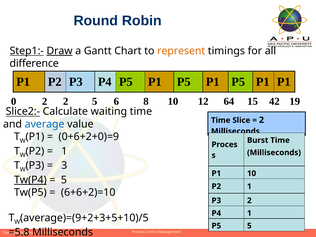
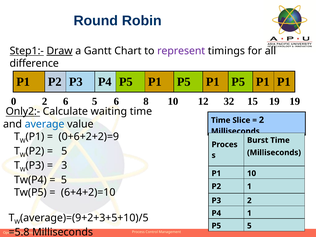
represent colour: orange -> purple
2 2: 2 -> 6
64: 64 -> 32
15 42: 42 -> 19
Slice2:-: Slice2:- -> Only2:-
0+6+2+0)=9: 0+6+2+0)=9 -> 0+6+2+2)=9
1 at (64, 151): 1 -> 5
Tw(P4 underline: present -> none
6+6+2)=10: 6+6+2)=10 -> 6+4+2)=10
